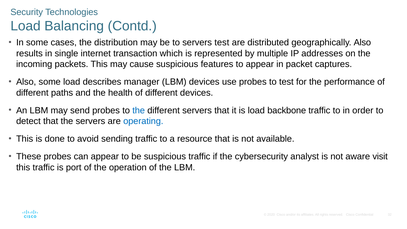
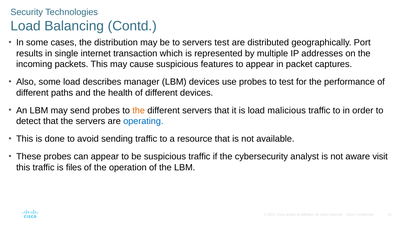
geographically Also: Also -> Port
the at (139, 110) colour: blue -> orange
backbone: backbone -> malicious
port: port -> files
